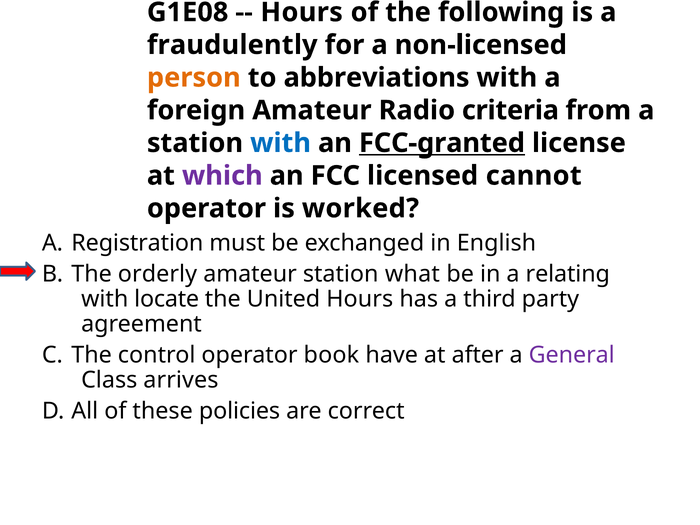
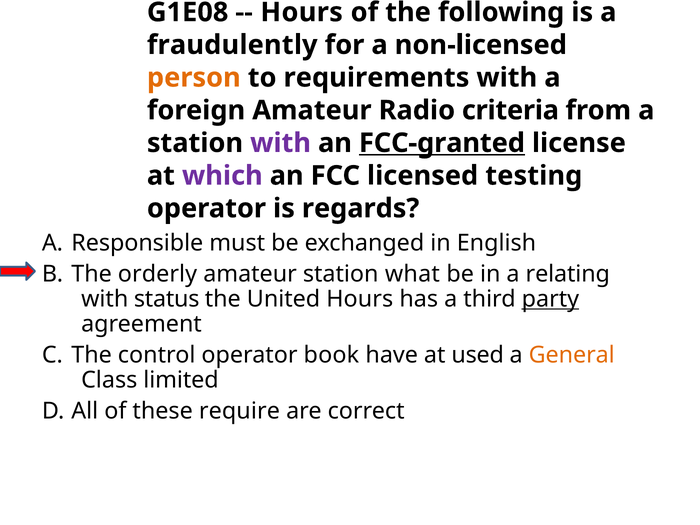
abbreviations: abbreviations -> requirements
with at (281, 143) colour: blue -> purple
cannot: cannot -> testing
worked: worked -> regards
Registration: Registration -> Responsible
locate: locate -> status
party underline: none -> present
after: after -> used
General colour: purple -> orange
arrives: arrives -> limited
policies: policies -> require
